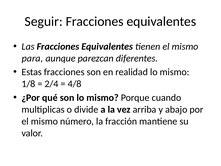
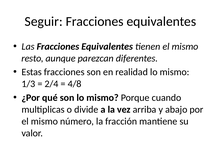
para: para -> resto
1/8: 1/8 -> 1/3
